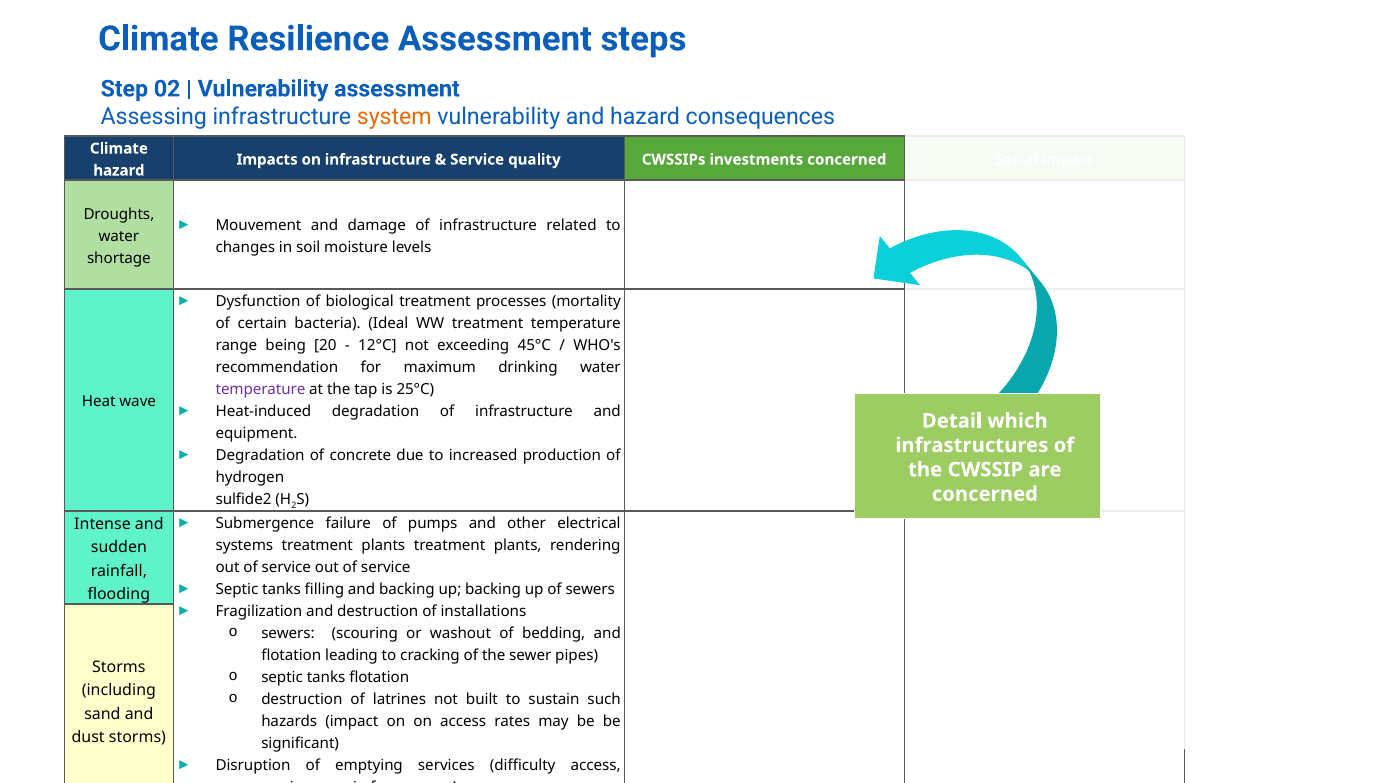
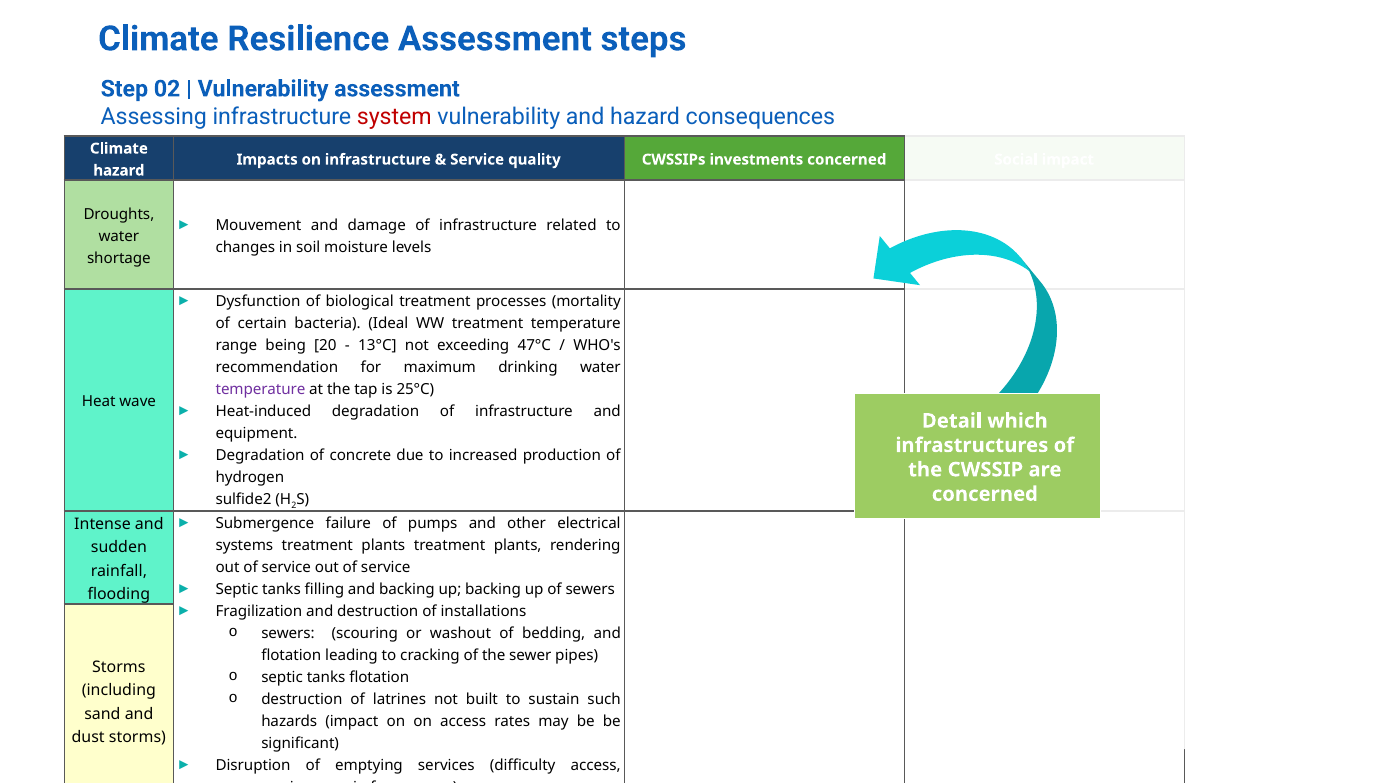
system colour: orange -> red
12°C: 12°C -> 13°C
45°C: 45°C -> 47°C
